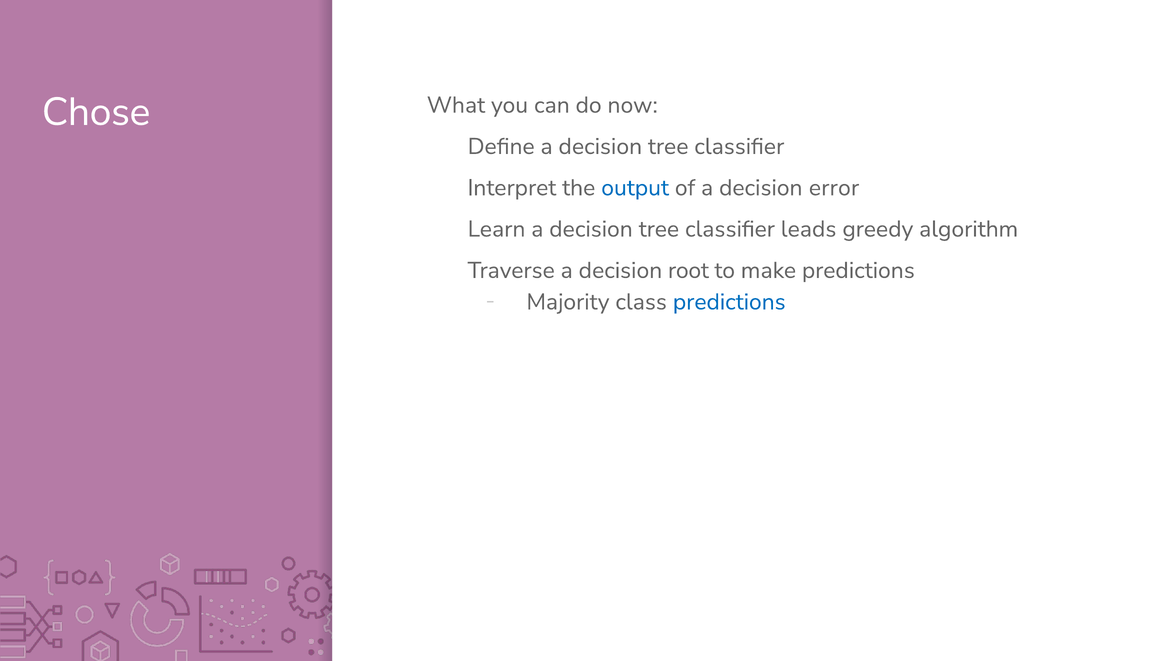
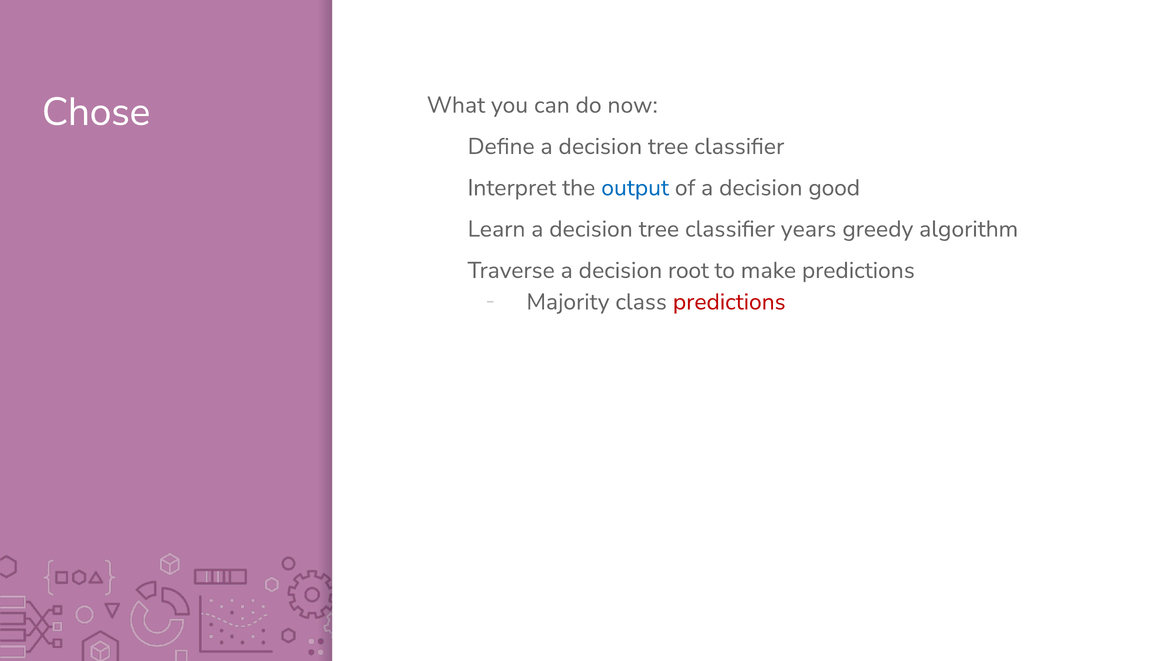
error: error -> good
leads: leads -> years
predictions at (729, 302) colour: blue -> red
